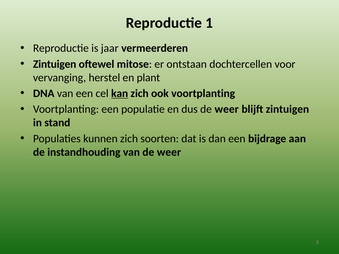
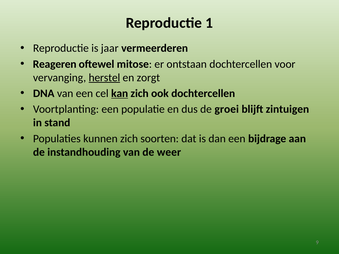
Zintuigen at (55, 64): Zintuigen -> Reageren
herstel underline: none -> present
plant: plant -> zorgt
ook voortplanting: voortplanting -> dochtercellen
dus de weer: weer -> groei
